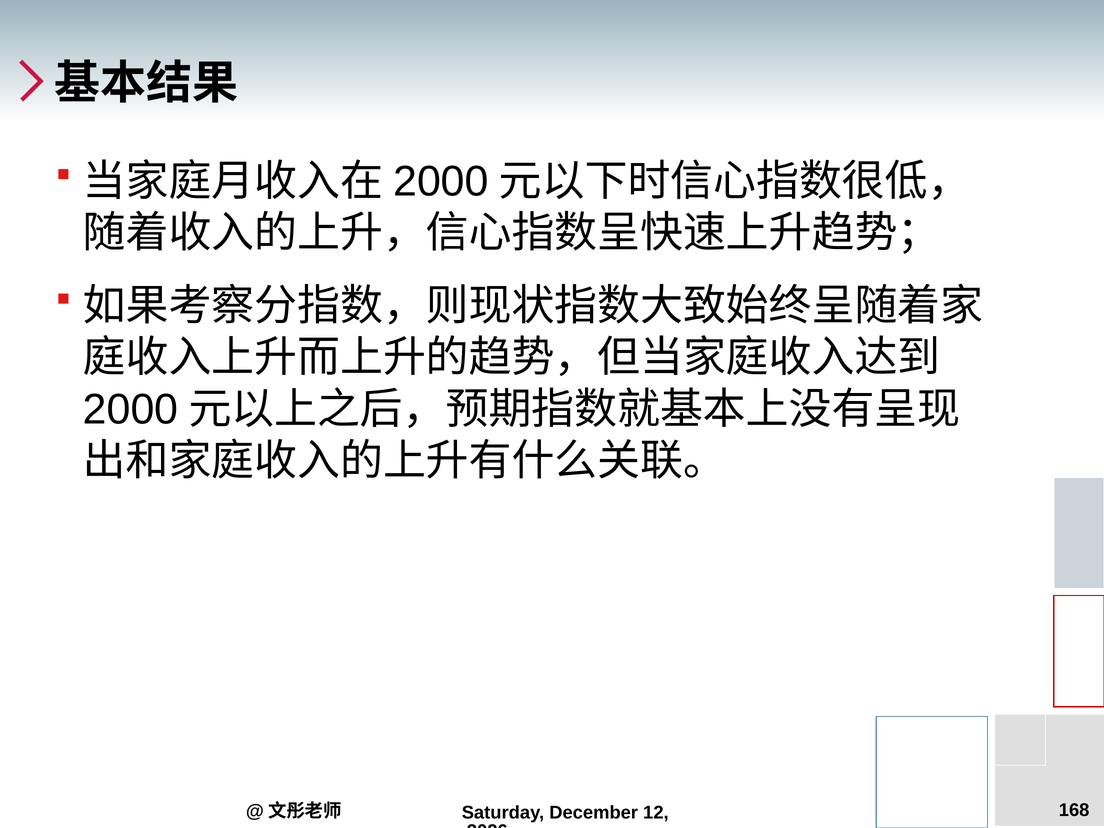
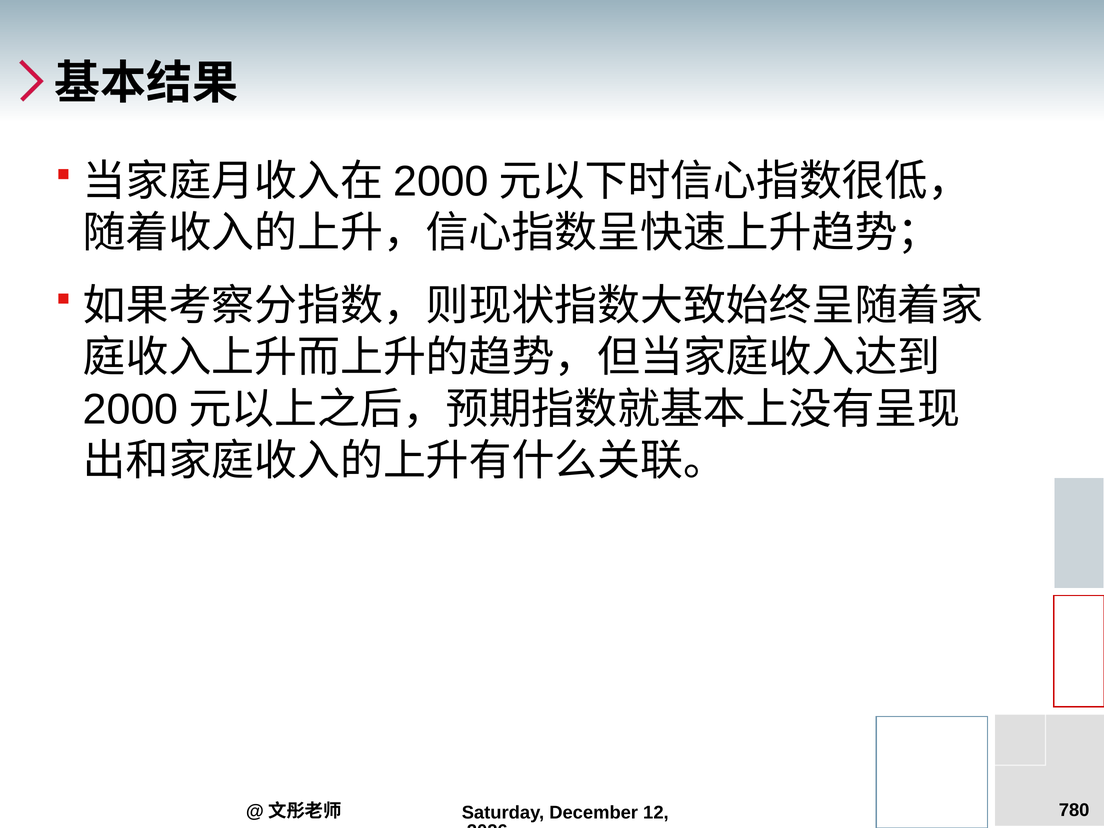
168: 168 -> 780
